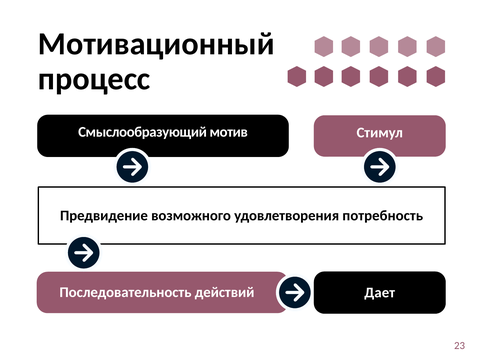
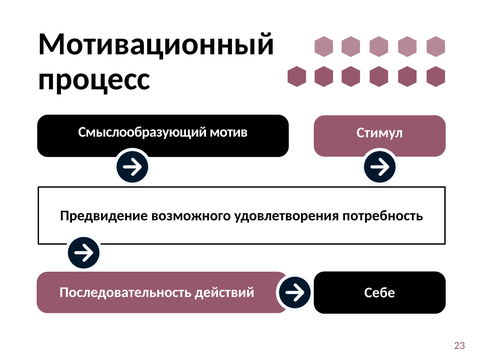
Дает: Дает -> Себе
